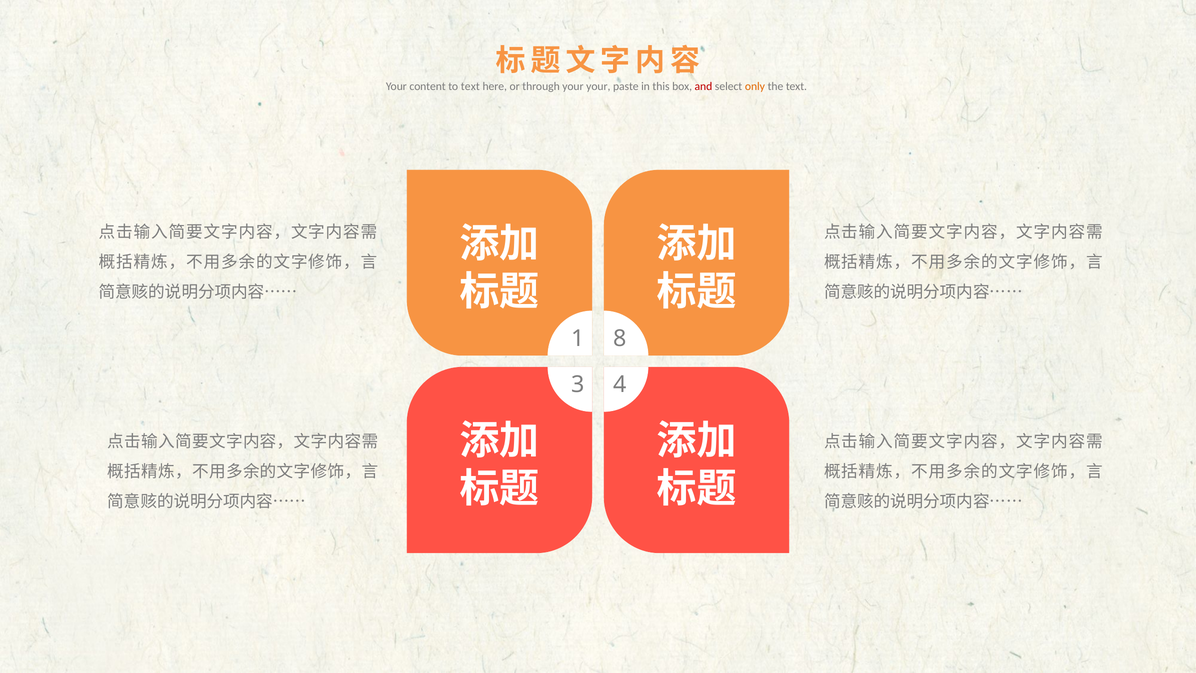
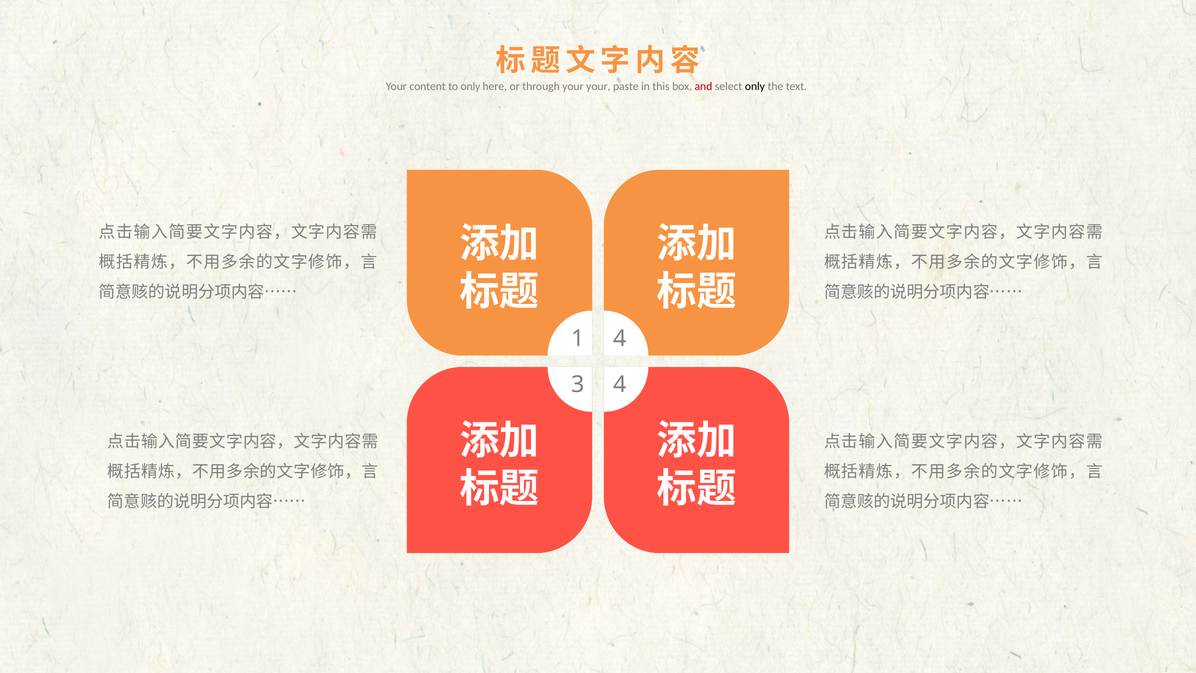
to text: text -> only
only at (755, 86) colour: orange -> black
1 8: 8 -> 4
